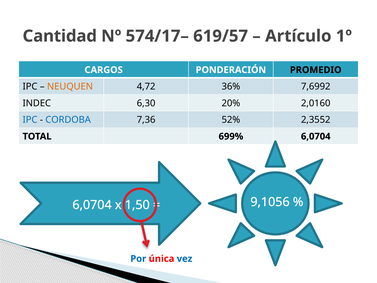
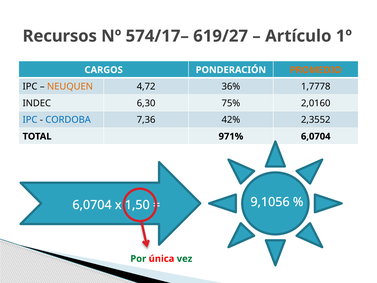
Cantidad: Cantidad -> Recursos
619/57: 619/57 -> 619/27
PROMEDIO colour: black -> orange
7,6992: 7,6992 -> 1,7778
20%: 20% -> 75%
52%: 52% -> 42%
699%: 699% -> 971%
Por colour: blue -> green
vez colour: blue -> green
